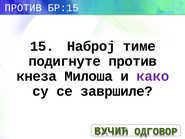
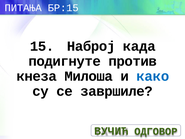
ПРОТИВ at (23, 8): ПРОТИВ -> ПИТАЊА
тиме: тиме -> када
како colour: purple -> blue
